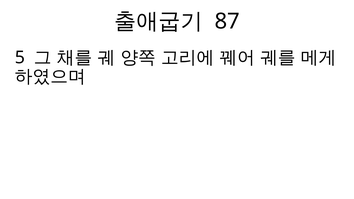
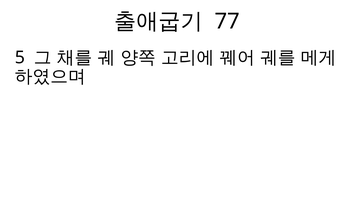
87: 87 -> 77
